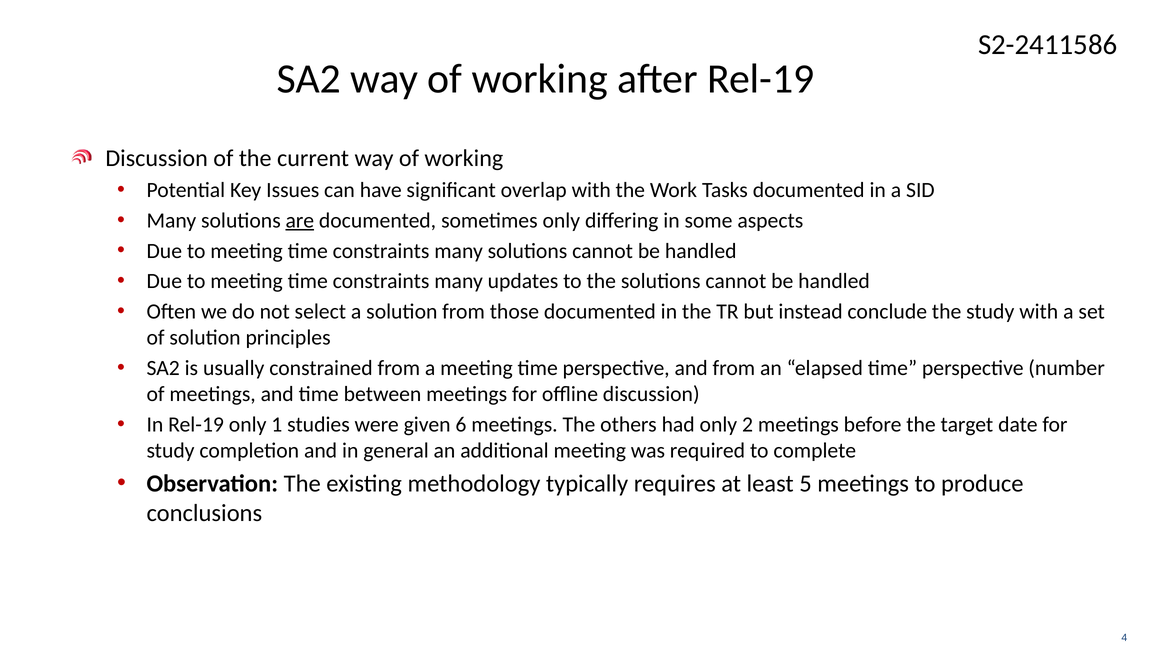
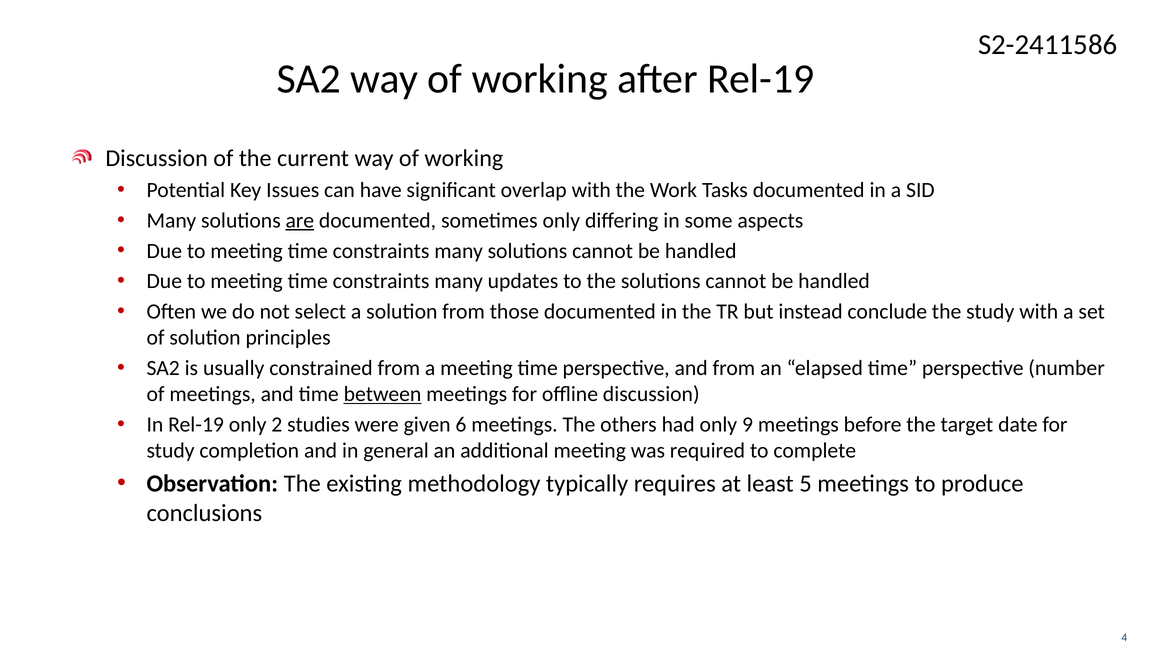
between underline: none -> present
1: 1 -> 2
2: 2 -> 9
